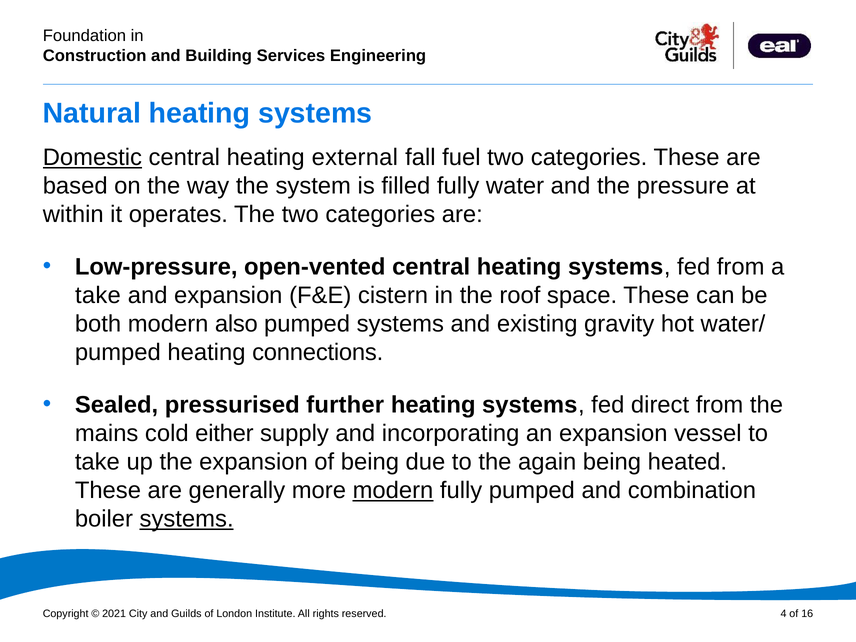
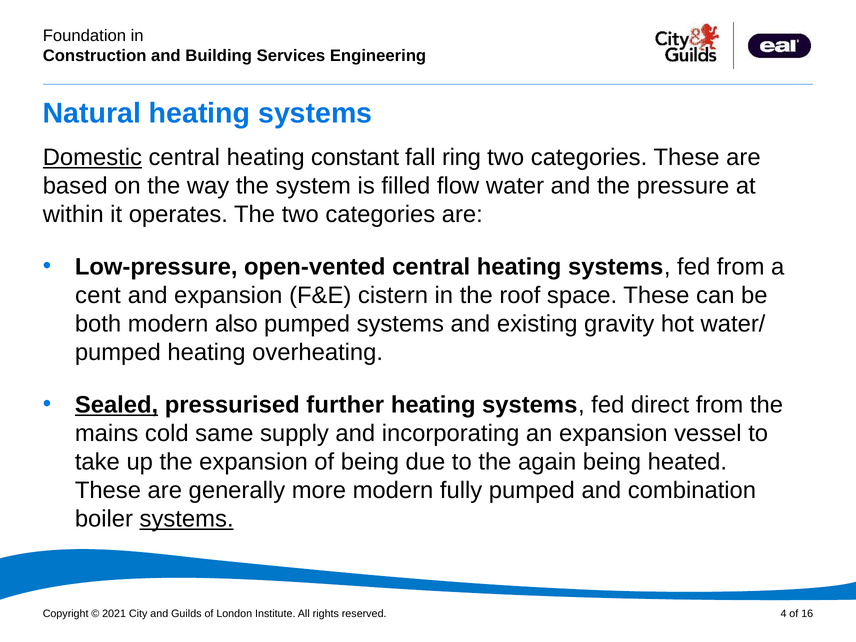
external: external -> constant
fuel: fuel -> ring
filled fully: fully -> flow
take at (98, 295): take -> cent
connections: connections -> overheating
Sealed underline: none -> present
either: either -> same
modern at (393, 491) underline: present -> none
